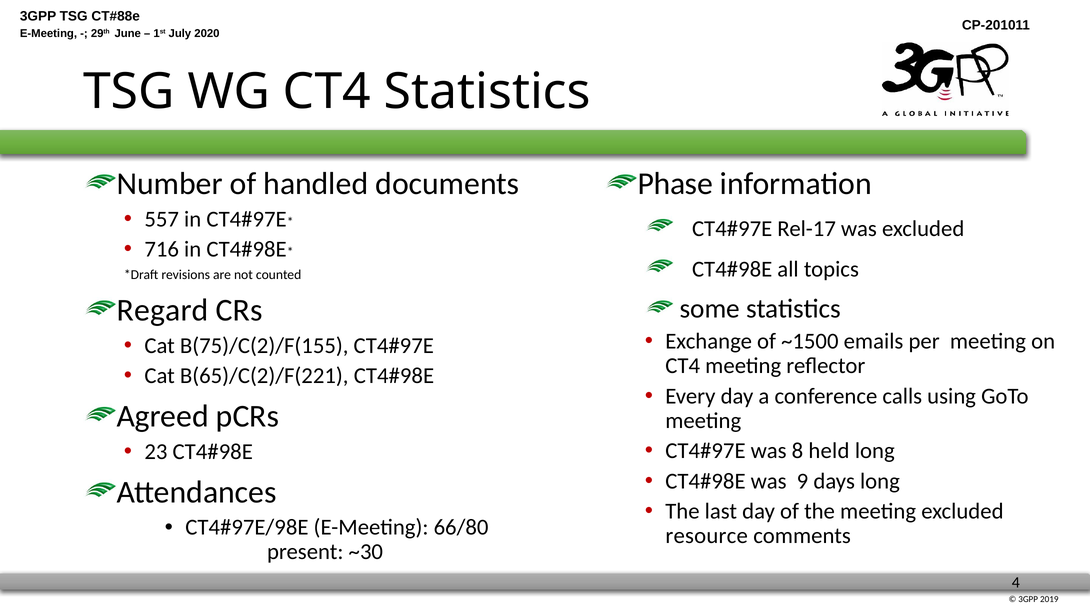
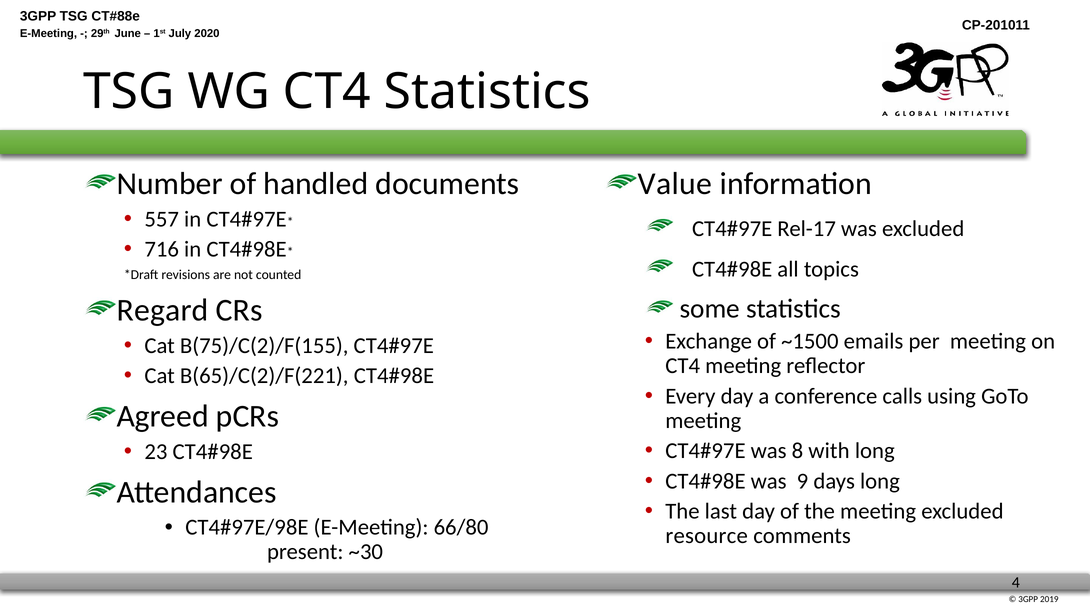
Phase: Phase -> Value
held: held -> with
